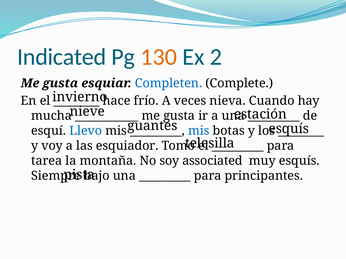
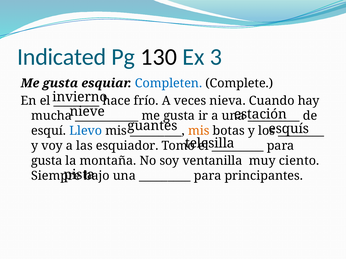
130 colour: orange -> black
2: 2 -> 3
mis at (199, 131) colour: blue -> orange
tarea at (47, 161): tarea -> gusta
associated: associated -> ventanilla
muy esquís: esquís -> ciento
